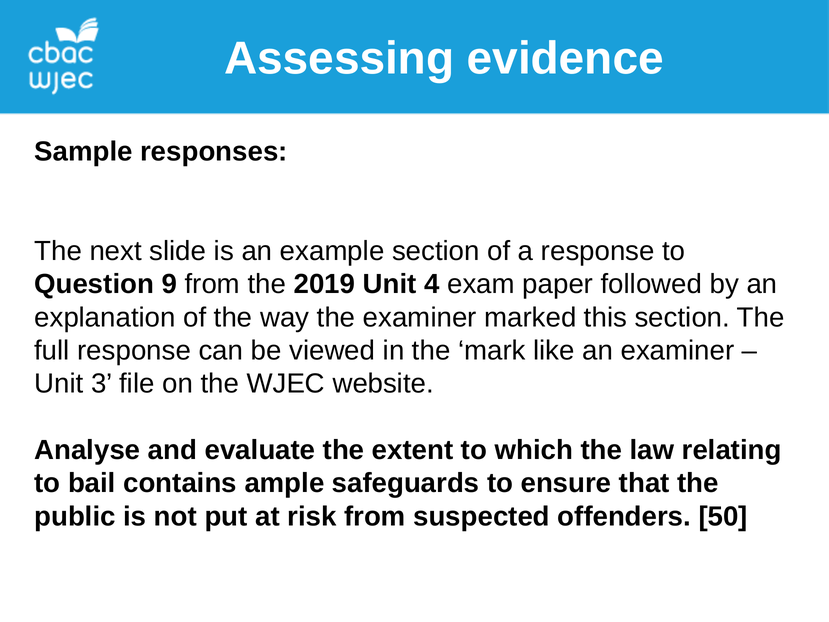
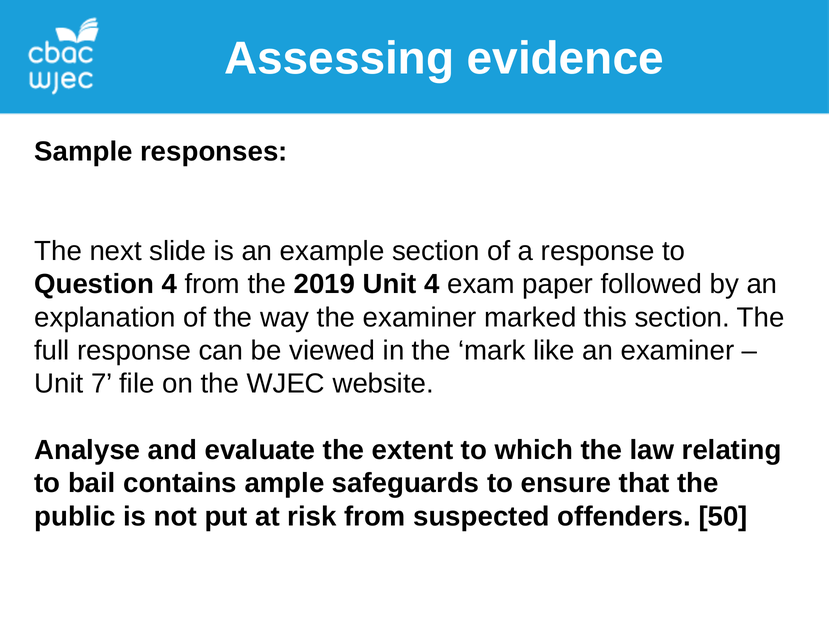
Question 9: 9 -> 4
3: 3 -> 7
